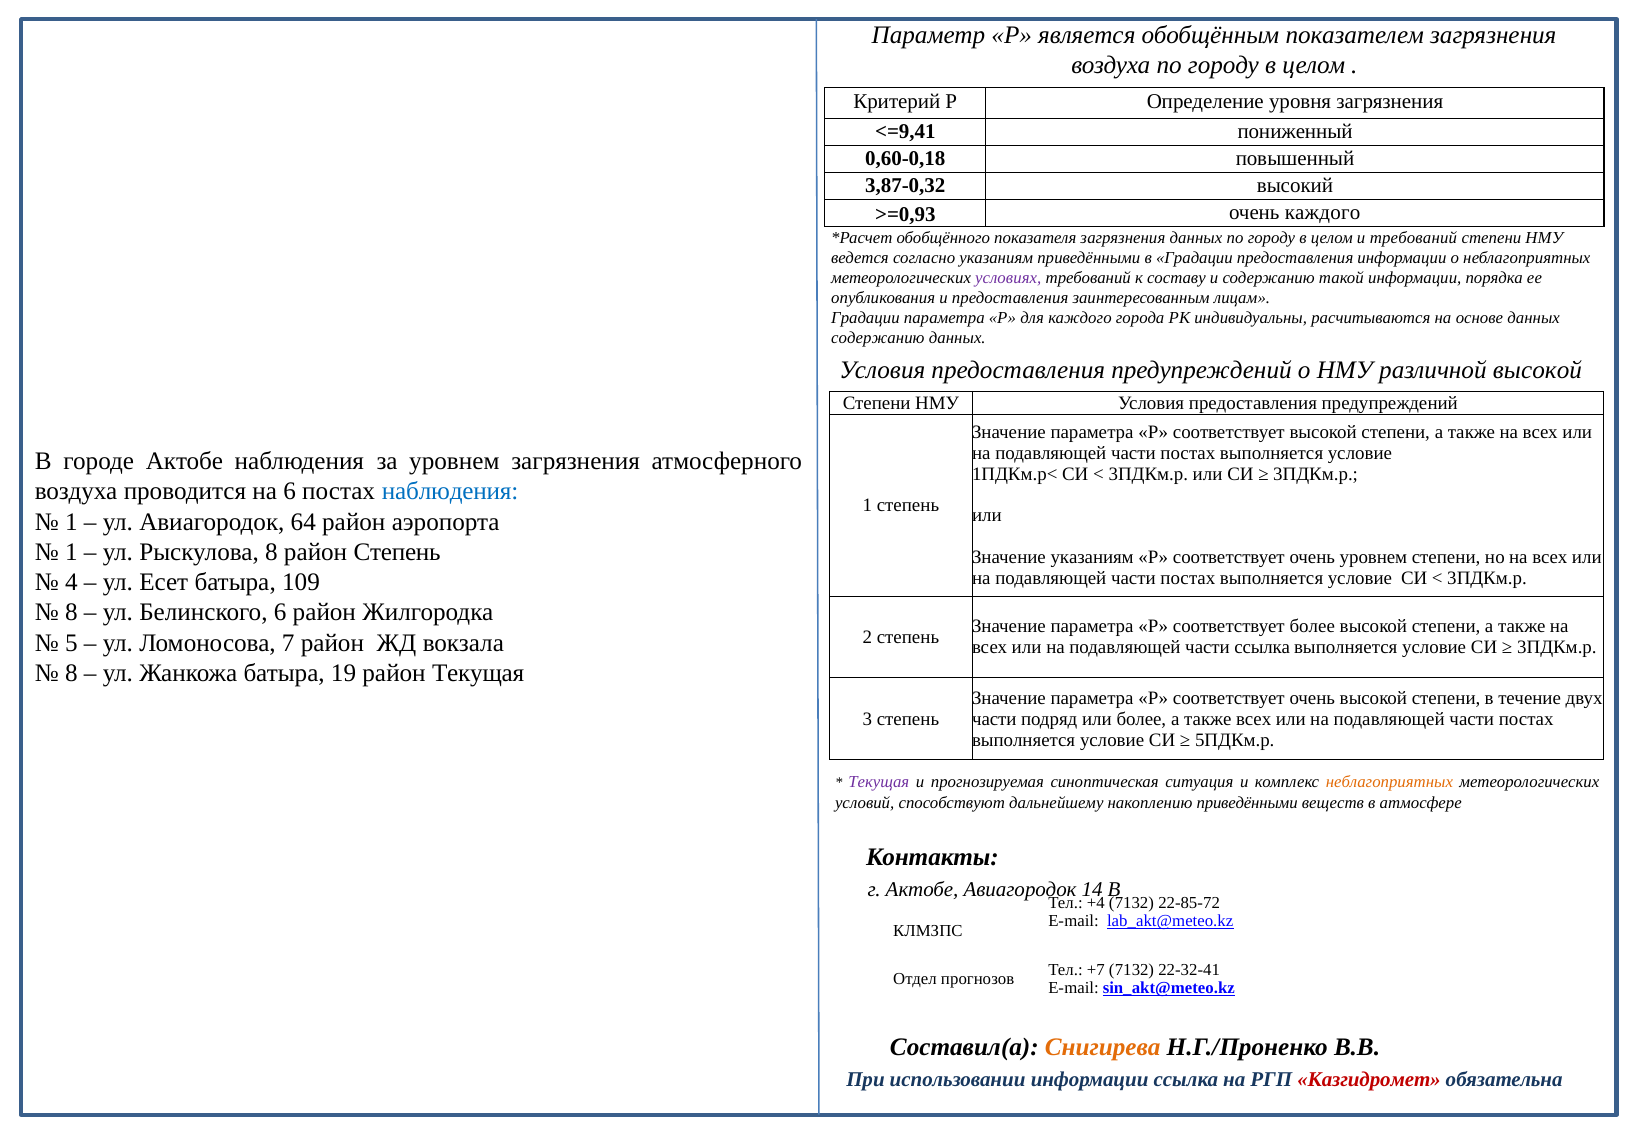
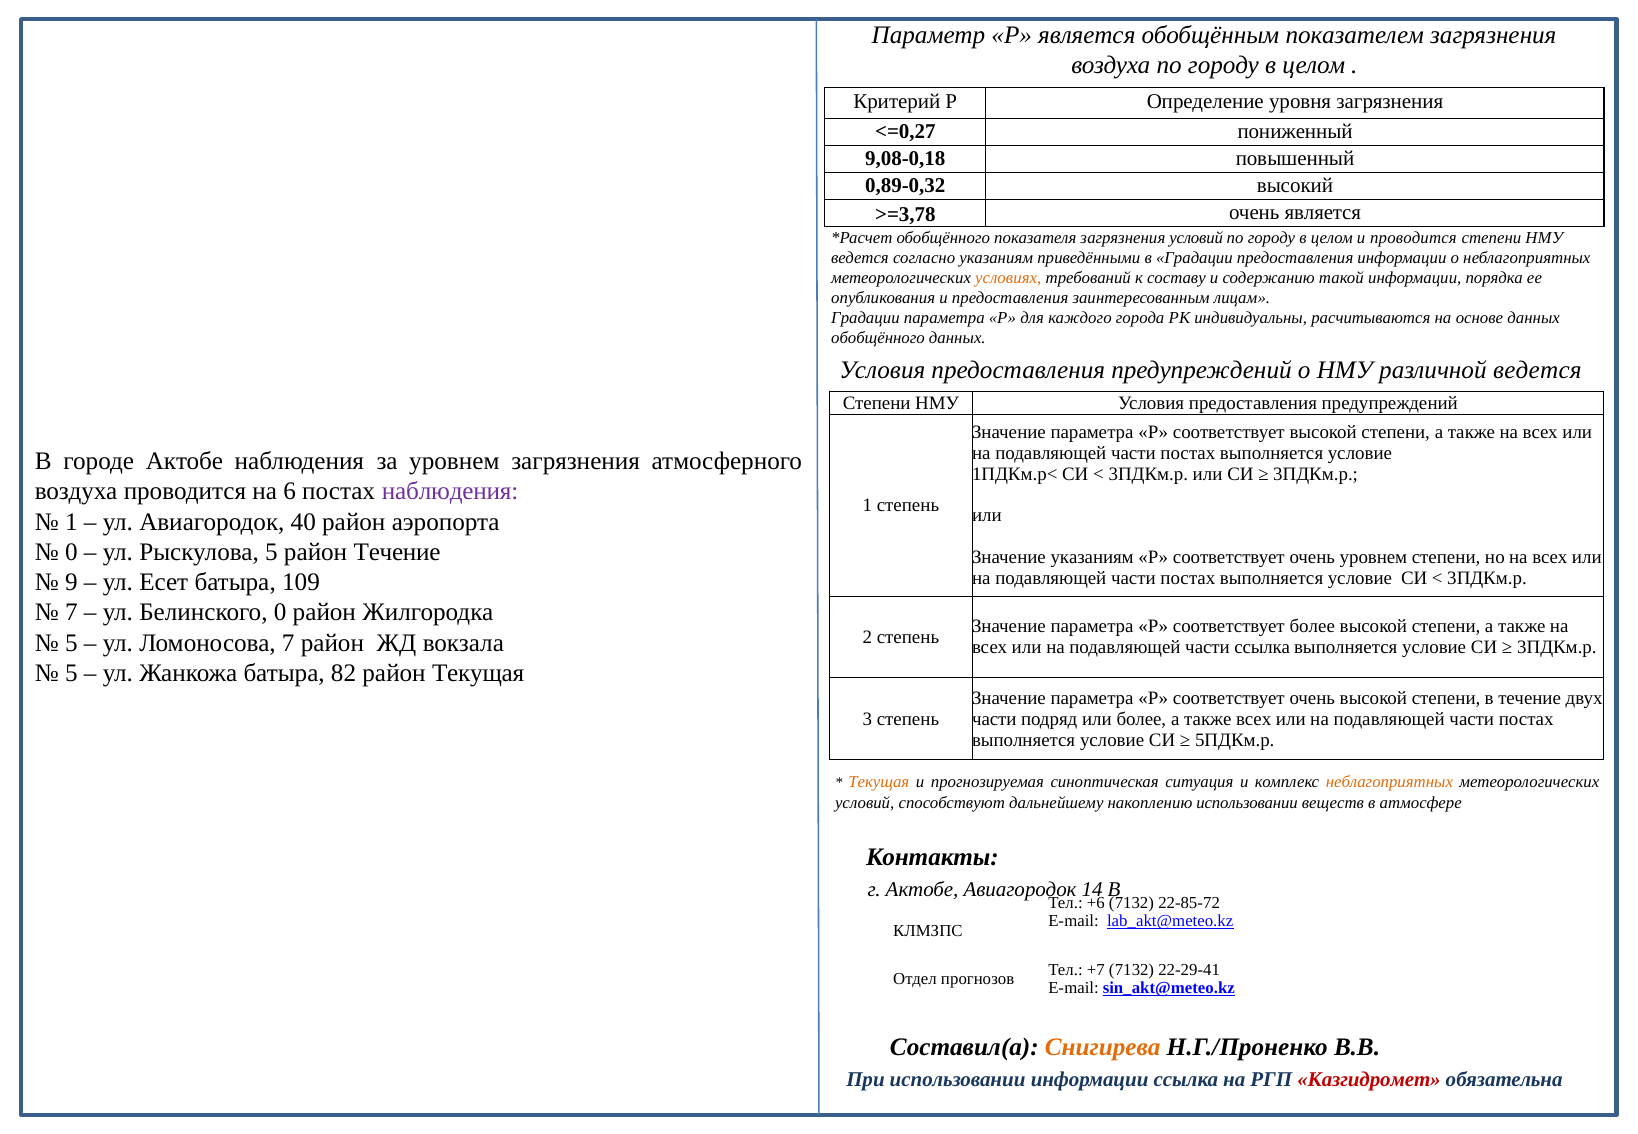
<=9,41: <=9,41 -> <=0,27
0,60-0,18: 0,60-0,18 -> 9,08-0,18
3,87-0,32: 3,87-0,32 -> 0,89-0,32
>=0,93: >=0,93 -> >=3,78
очень каждого: каждого -> является
загрязнения данных: данных -> условий
и требований: требований -> проводится
условиях colour: purple -> orange
содержанию at (878, 338): содержанию -> обобщённого
различной высокой: высокой -> ведется
наблюдения at (450, 492) colour: blue -> purple
64: 64 -> 40
1 at (71, 552): 1 -> 0
Рыскулова 8: 8 -> 5
район Степень: Степень -> Течение
4: 4 -> 9
8 at (71, 613): 8 -> 7
Белинского 6: 6 -> 0
8 at (71, 673): 8 -> 5
19: 19 -> 82
Текущая at (879, 782) colour: purple -> orange
накоплению приведёнными: приведёнными -> использовании
+4: +4 -> +6
22-32-41: 22-32-41 -> 22-29-41
